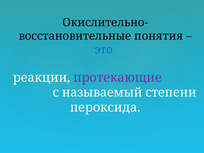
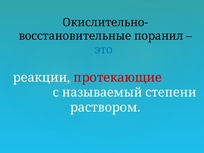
понятия: понятия -> поранил
протекающие colour: purple -> red
пероксида: пероксида -> раствором
